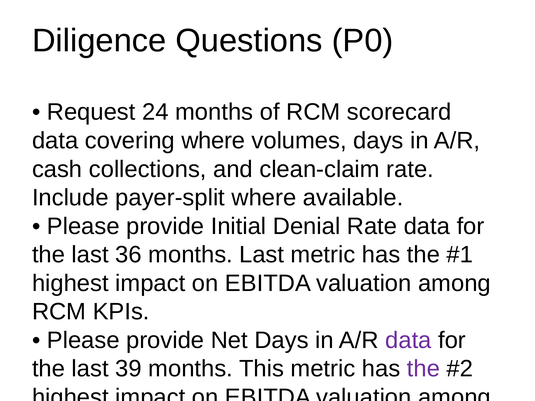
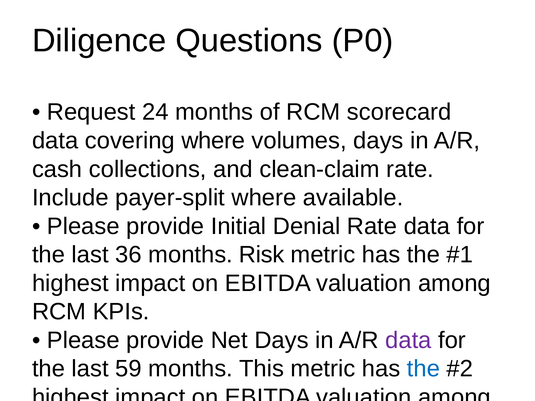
months Last: Last -> Risk
39: 39 -> 59
the at (423, 369) colour: purple -> blue
